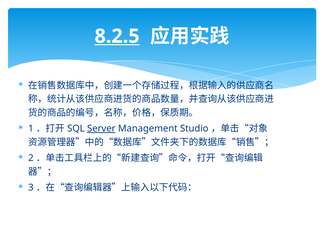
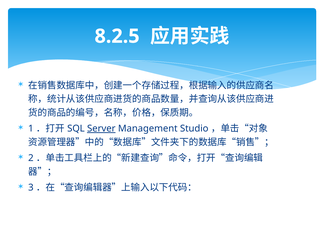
8.2.5 underline: present -> none
